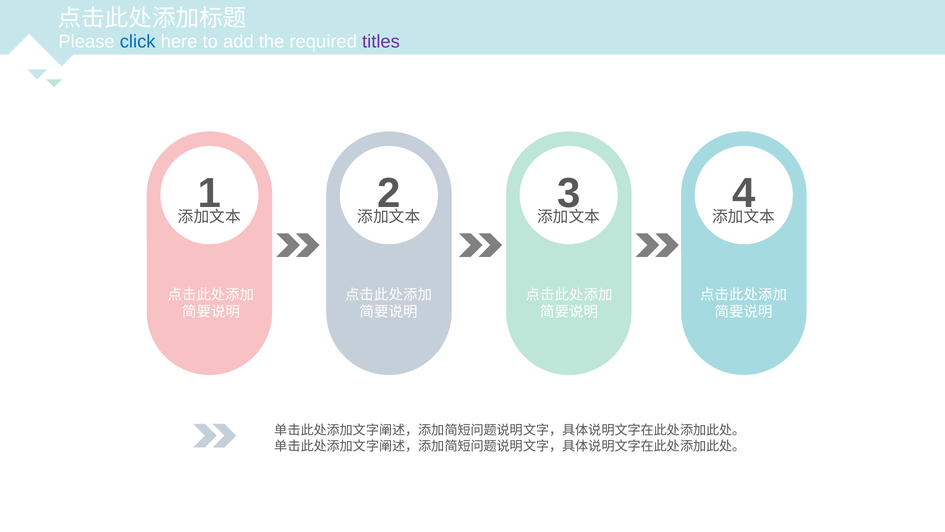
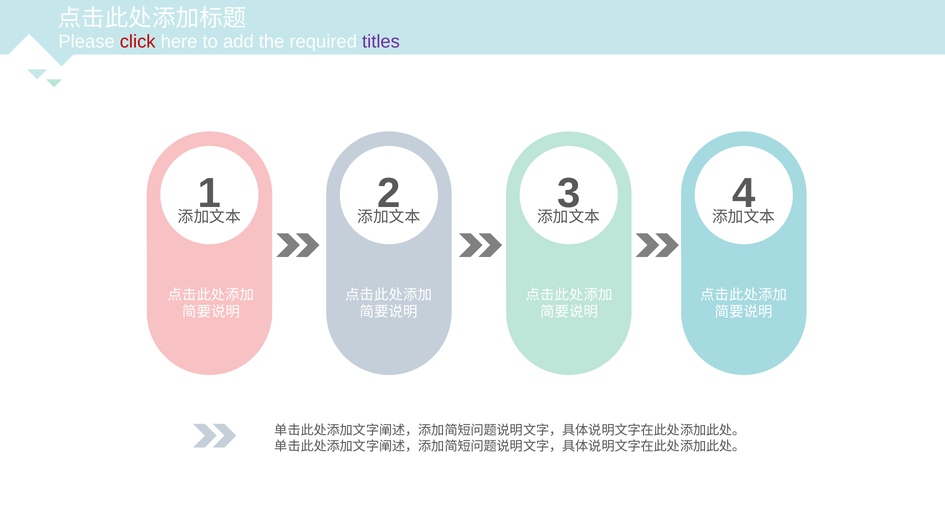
click colour: blue -> red
